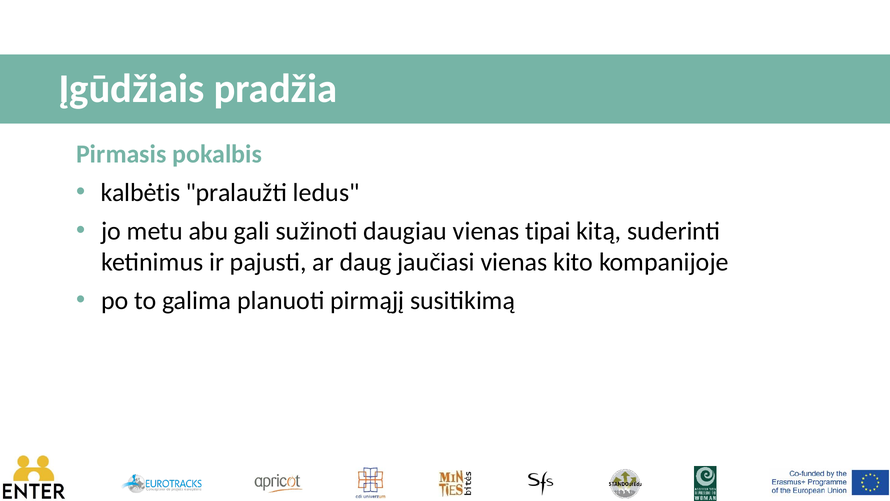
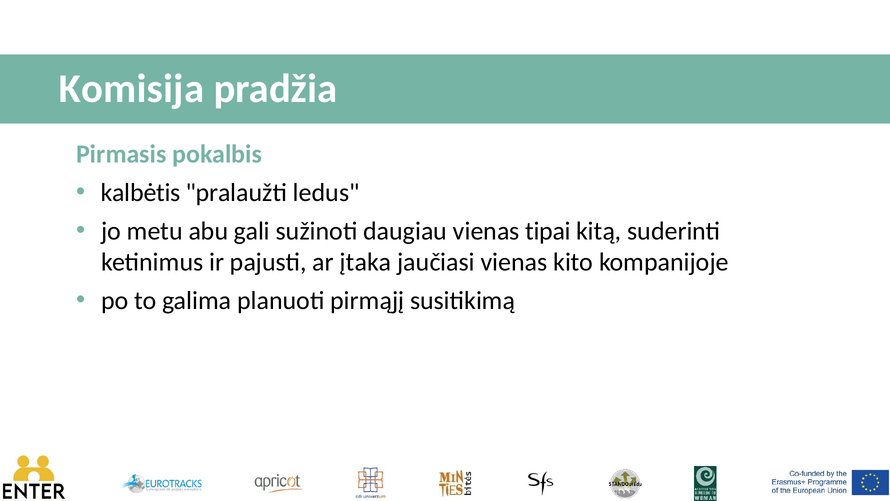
Įgūdžiais: Įgūdžiais -> Komisija
daug: daug -> įtaka
